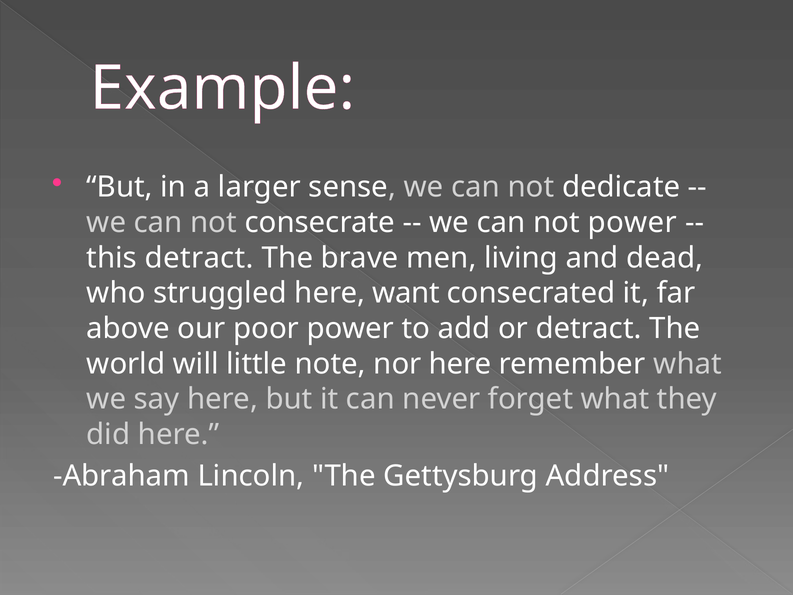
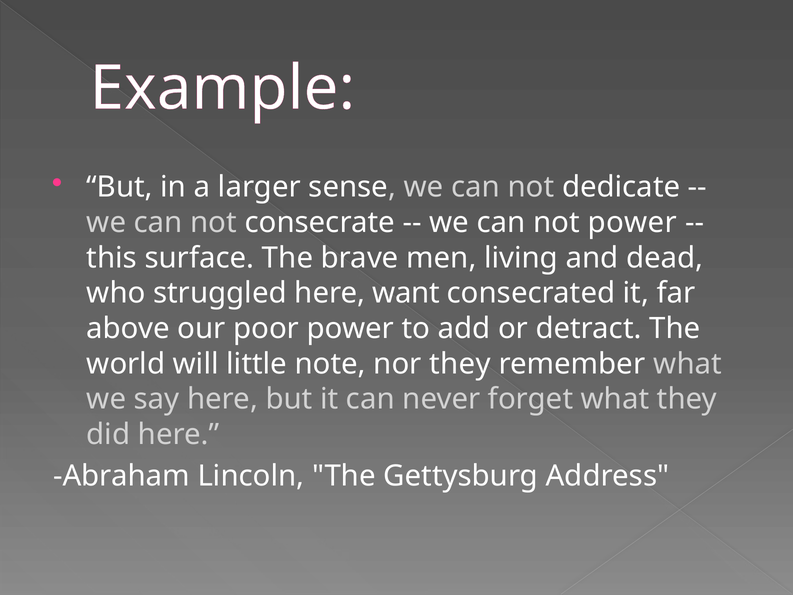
this detract: detract -> surface
nor here: here -> they
